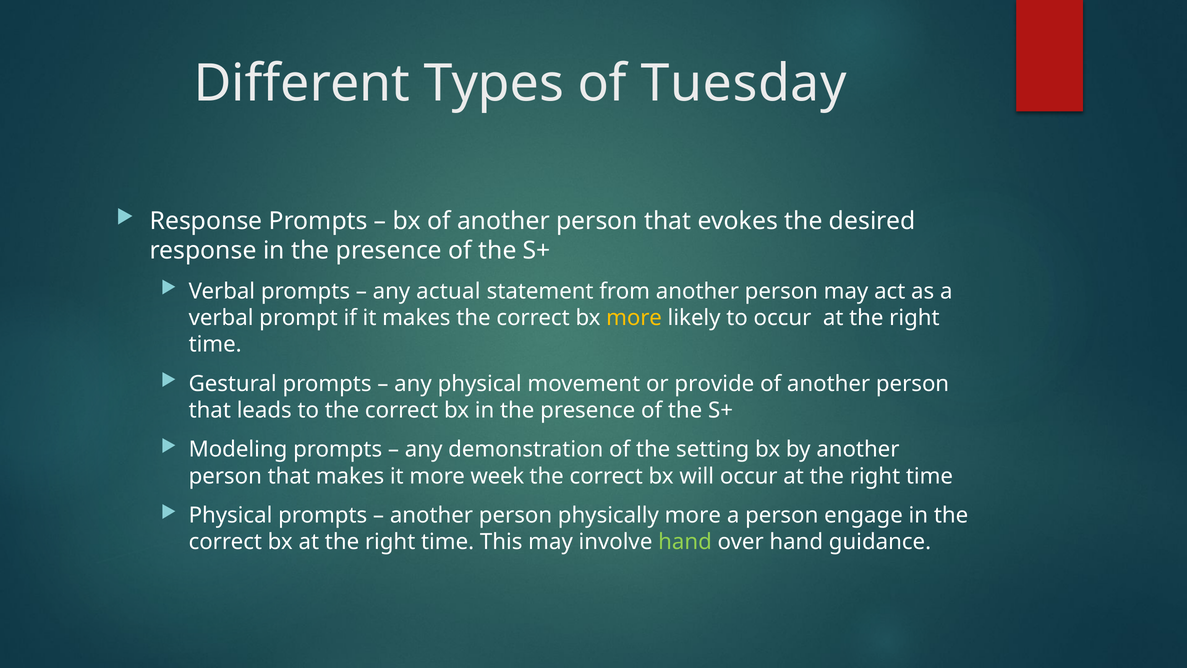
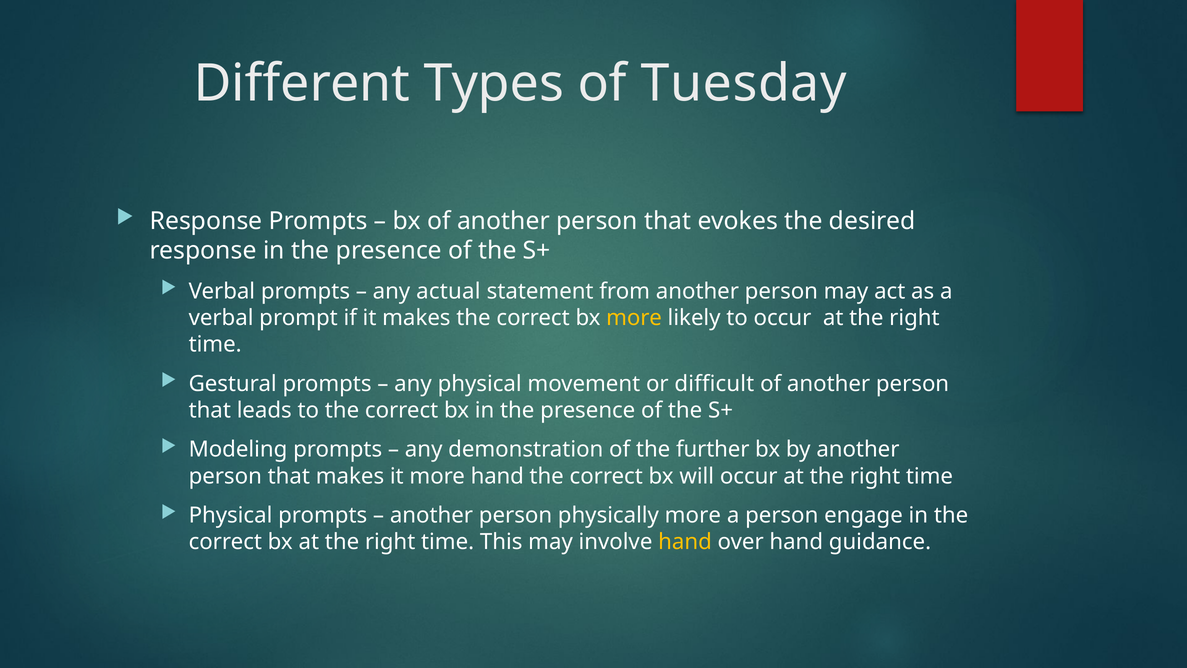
provide: provide -> difficult
setting: setting -> further
more week: week -> hand
hand at (685, 542) colour: light green -> yellow
